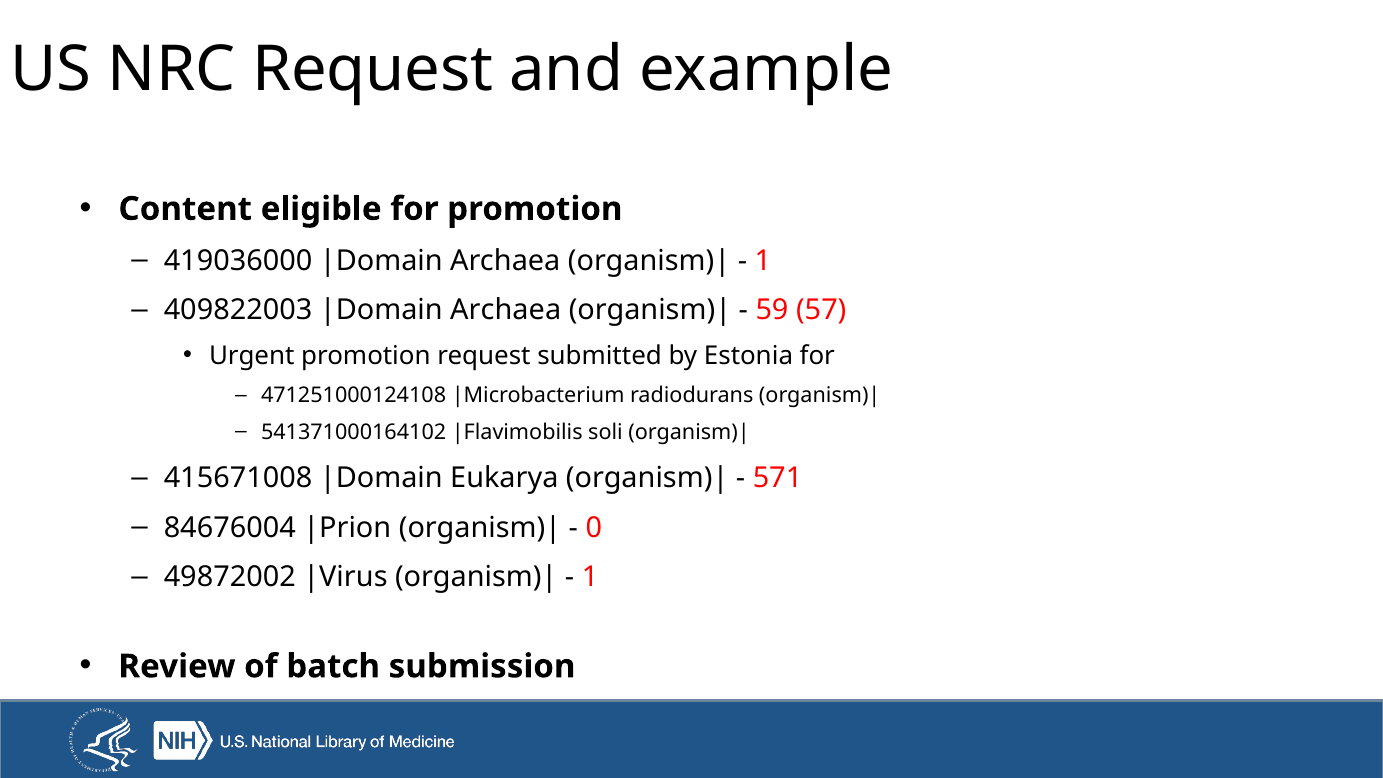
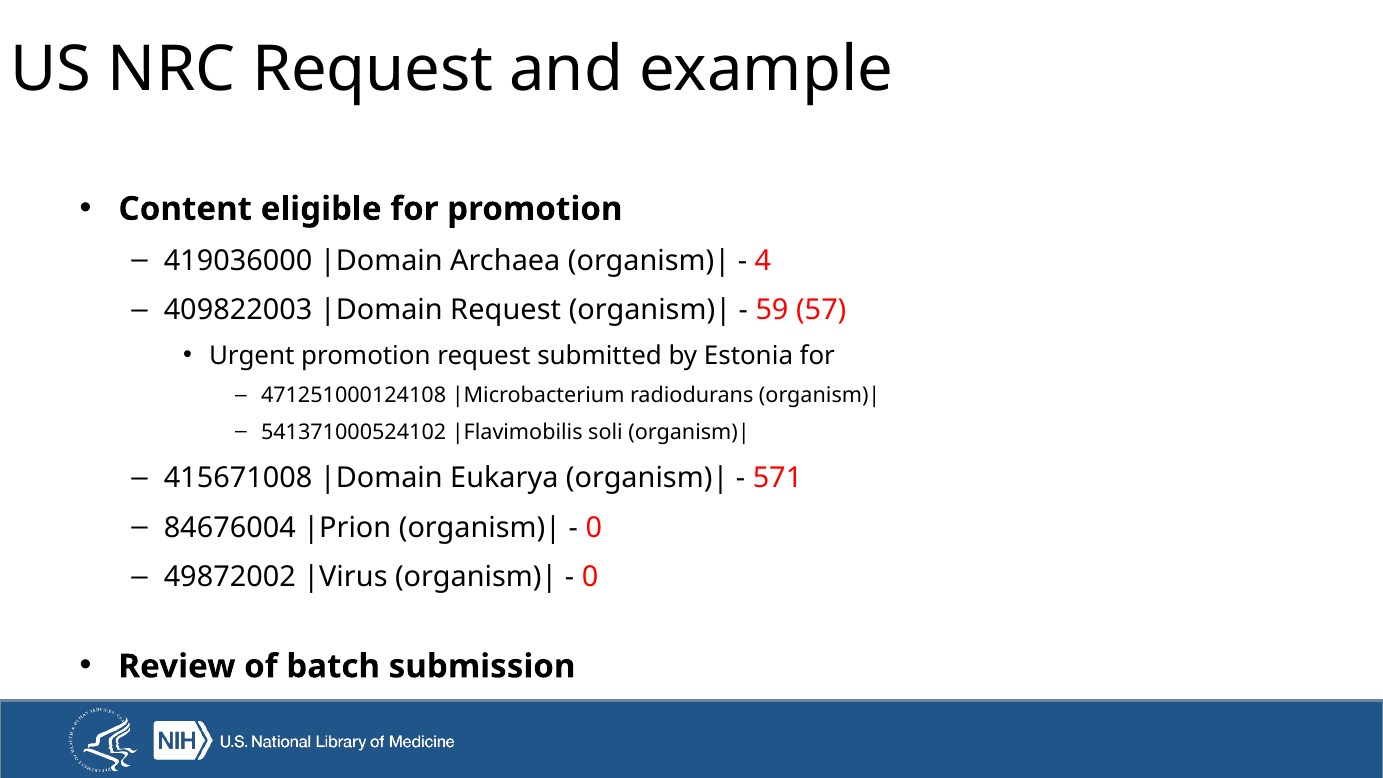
1 at (763, 261): 1 -> 4
Archaea at (506, 310): Archaea -> Request
541371000164102: 541371000164102 -> 541371000524102
1 at (590, 577): 1 -> 0
